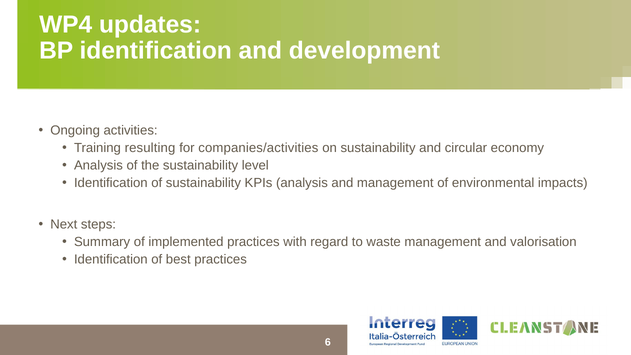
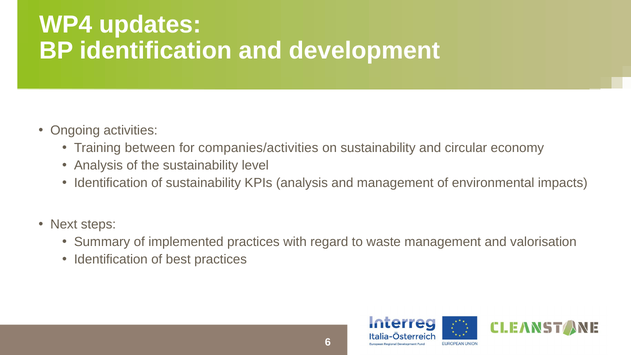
resulting: resulting -> between
